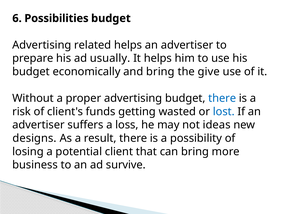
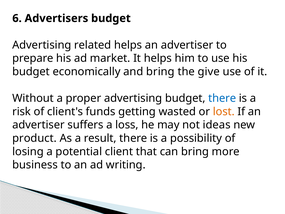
Possibilities: Possibilities -> Advertisers
usually: usually -> market
lost colour: blue -> orange
designs: designs -> product
survive: survive -> writing
